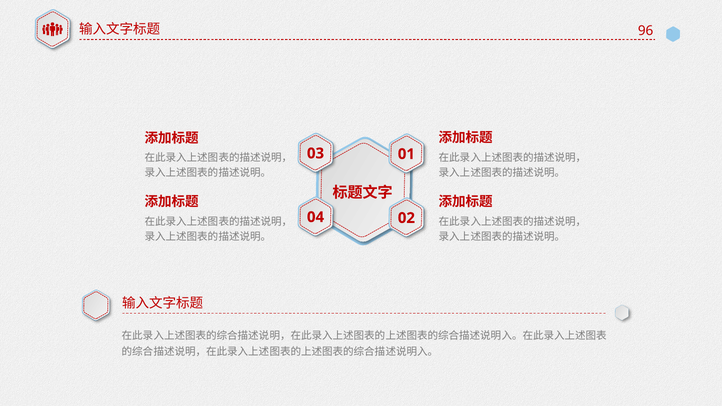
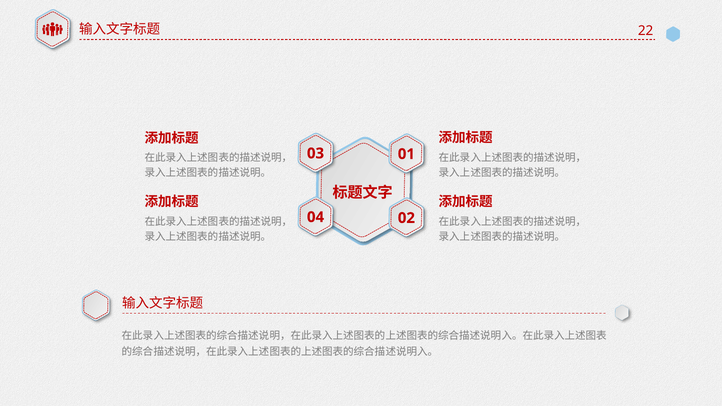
96: 96 -> 22
